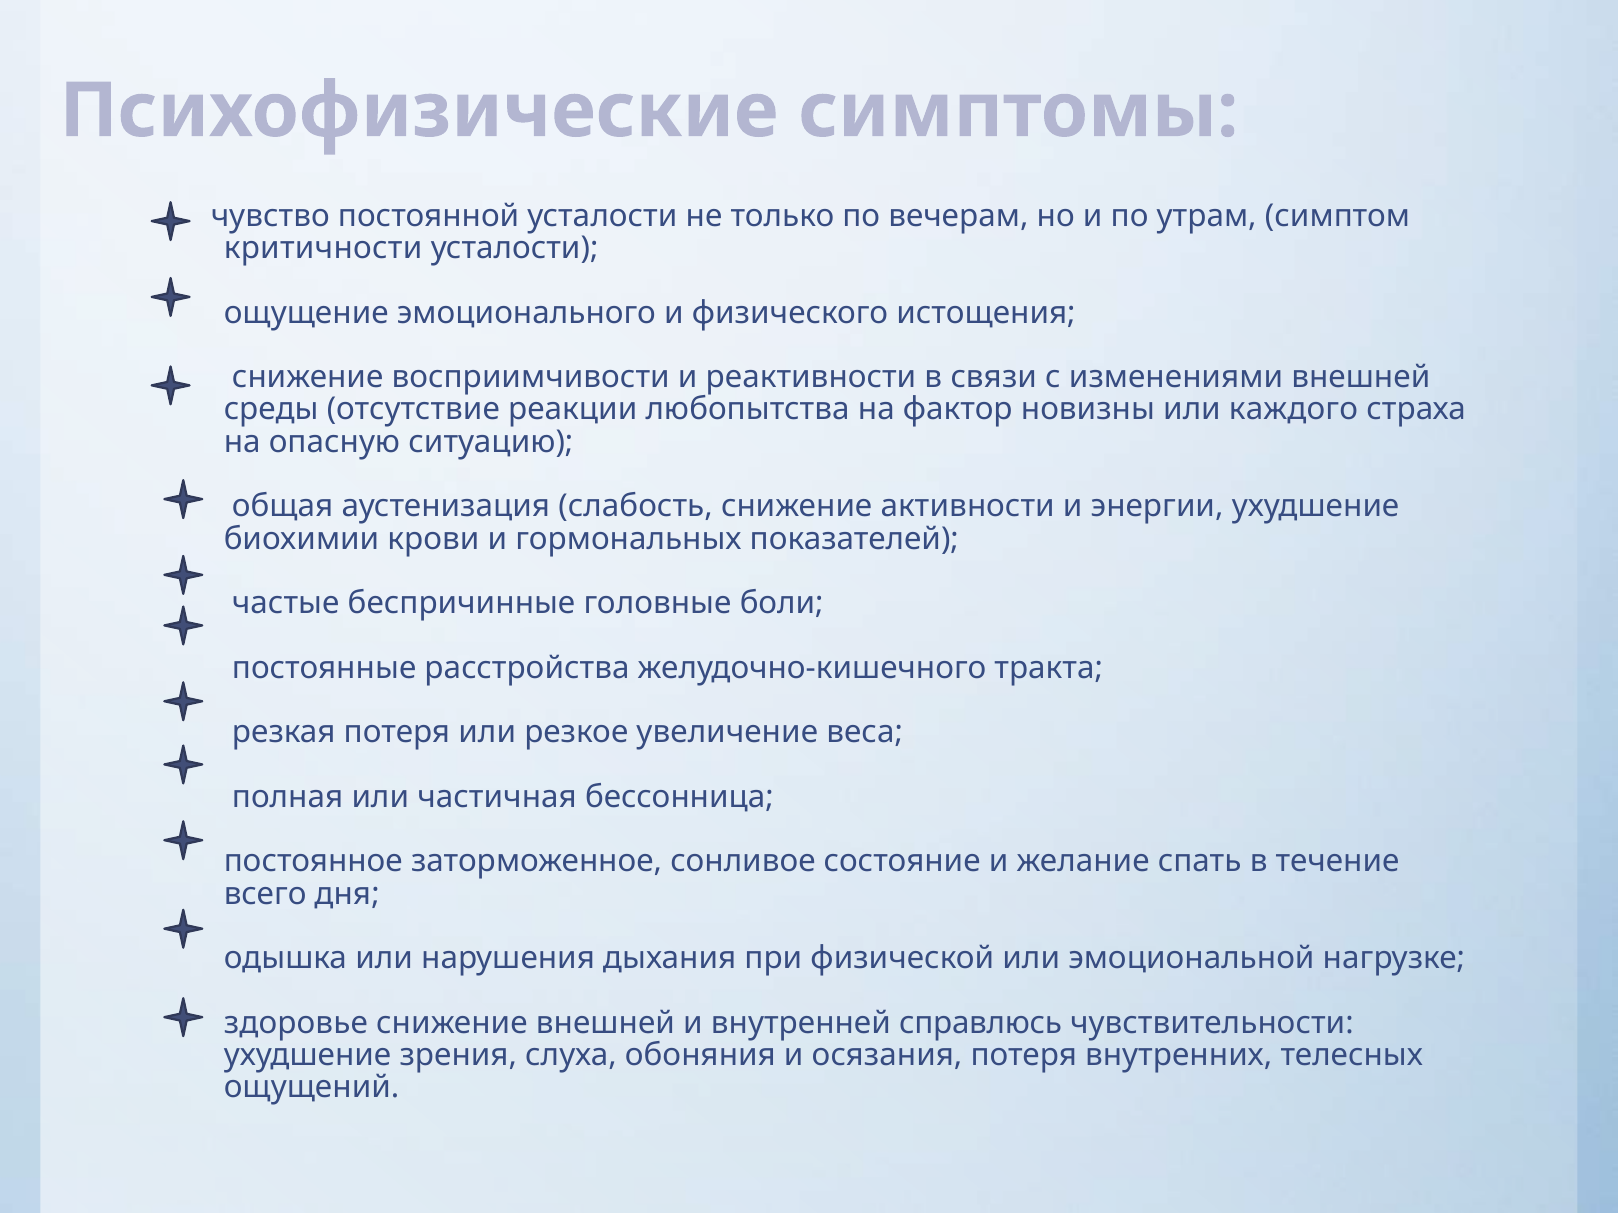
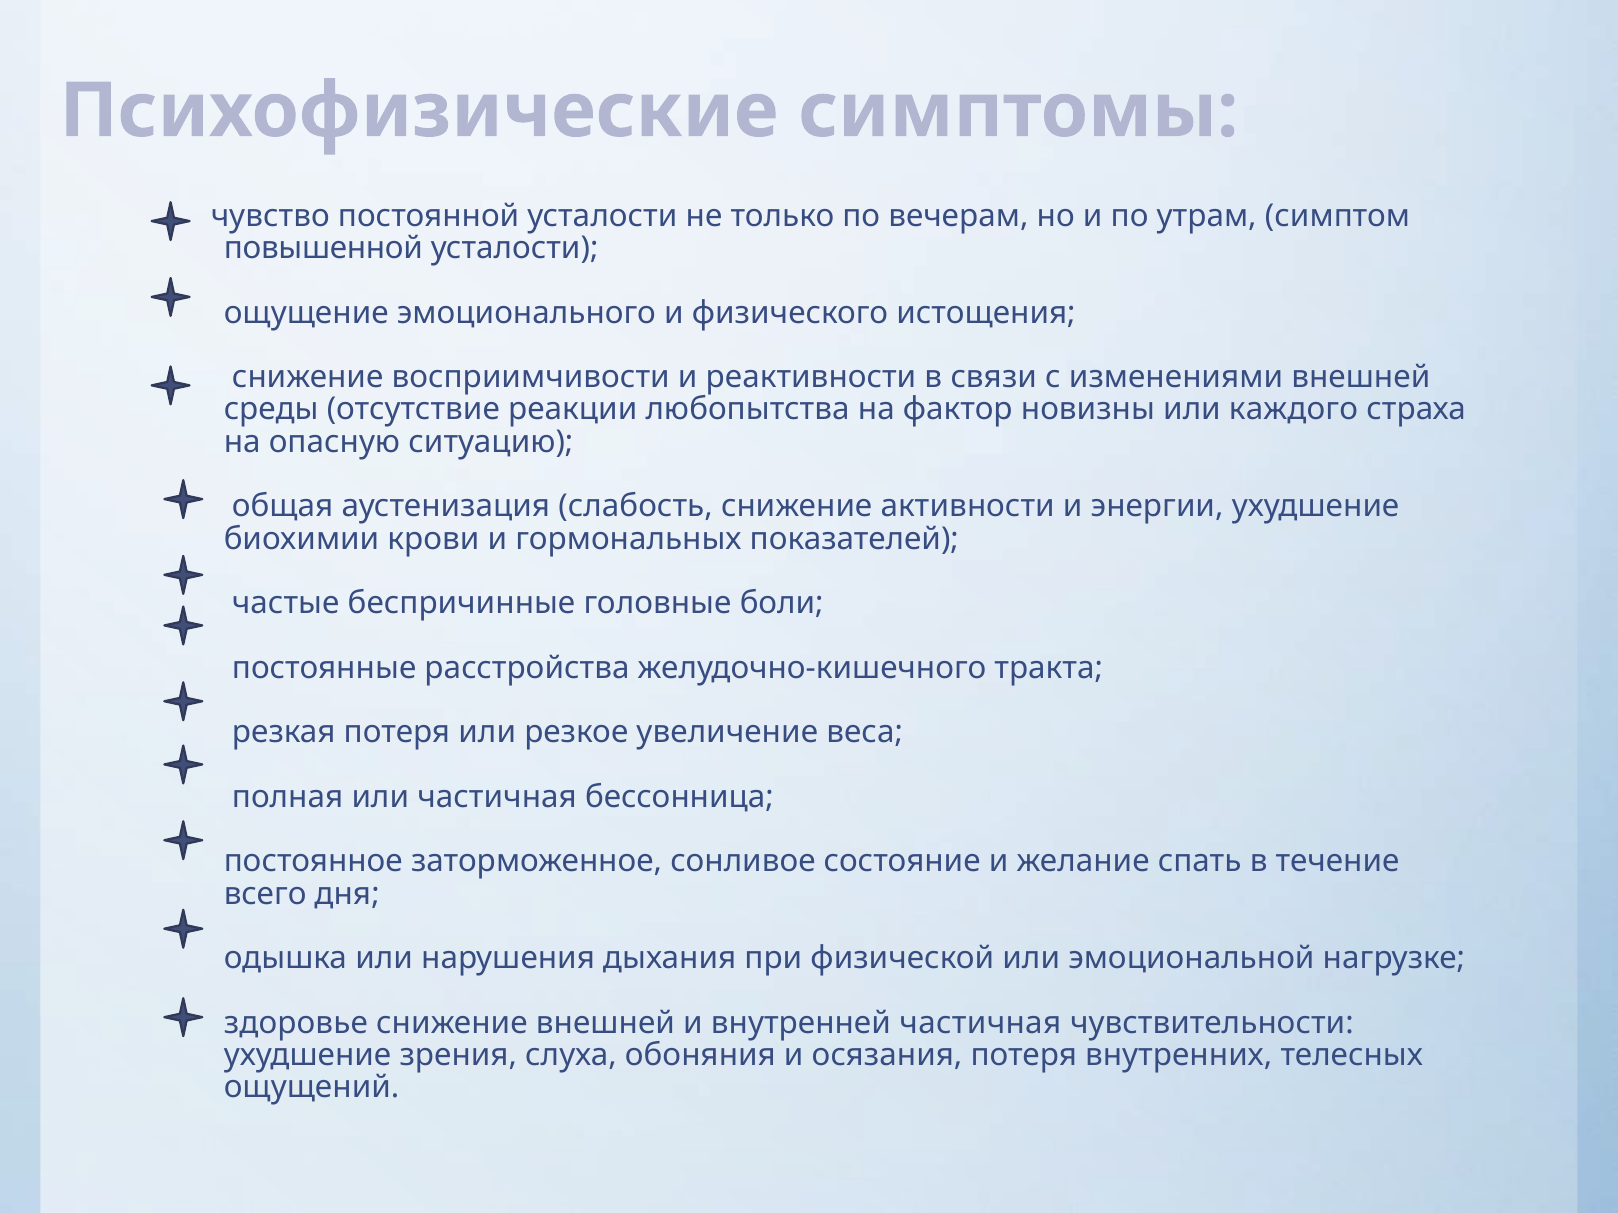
критичности: критичности -> повышенной
внутренней справлюсь: справлюсь -> частичная
